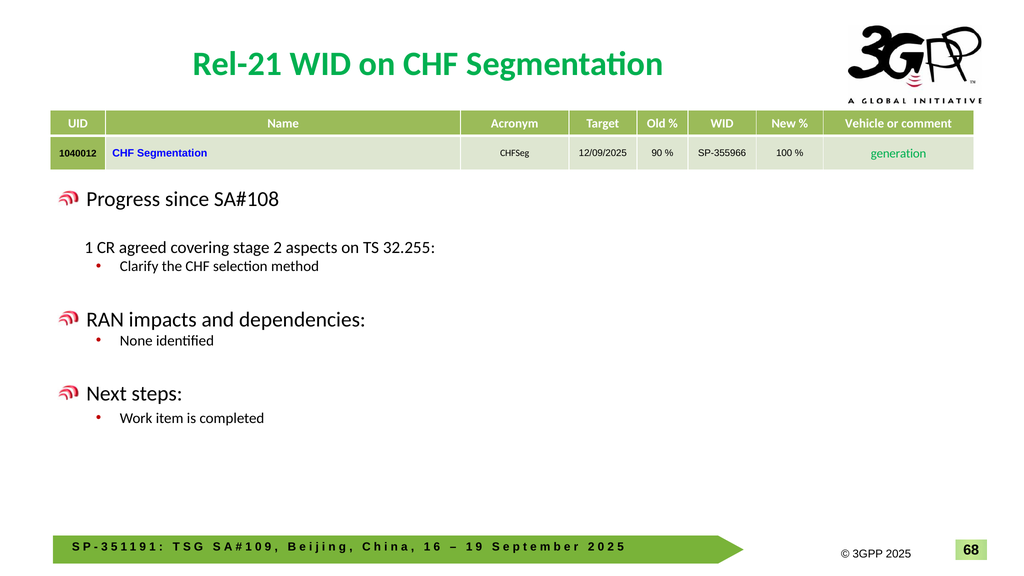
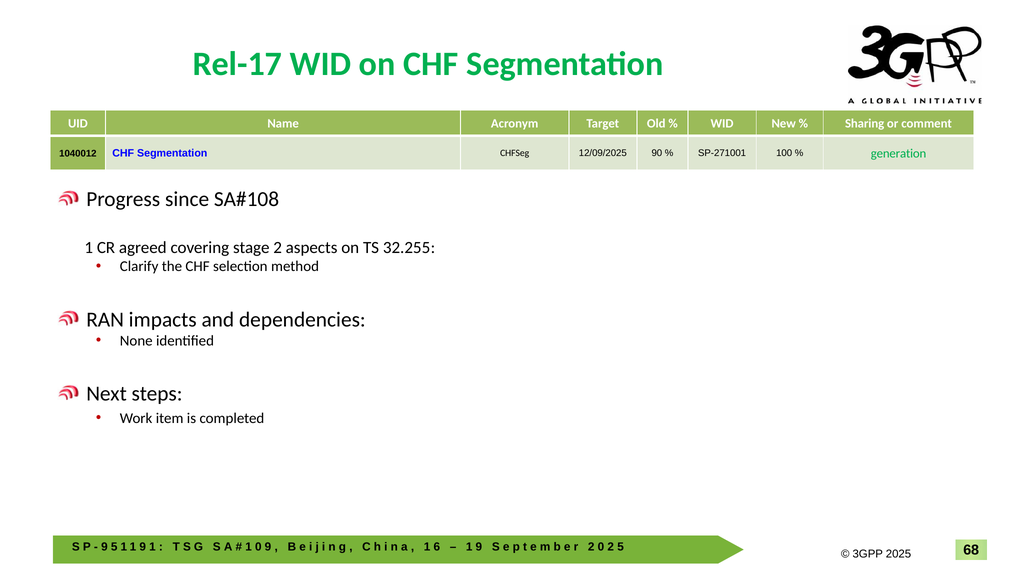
Rel-21: Rel-21 -> Rel-17
Vehicle: Vehicle -> Sharing
SP-355966: SP-355966 -> SP-271001
3 at (104, 547): 3 -> 9
